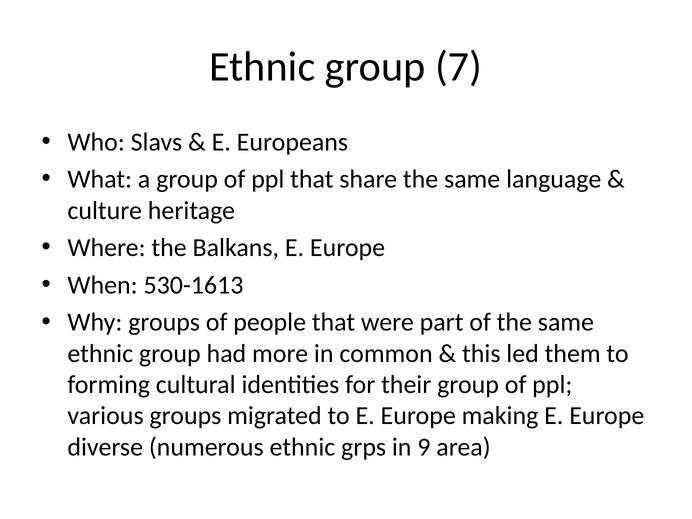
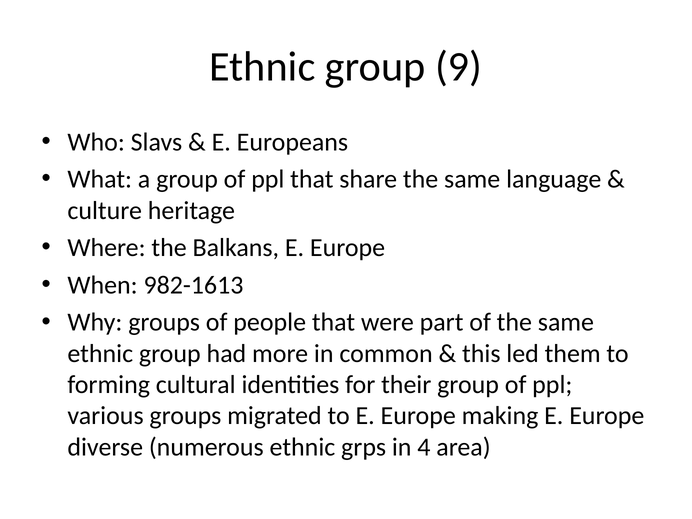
7: 7 -> 9
530-1613: 530-1613 -> 982-1613
9: 9 -> 4
